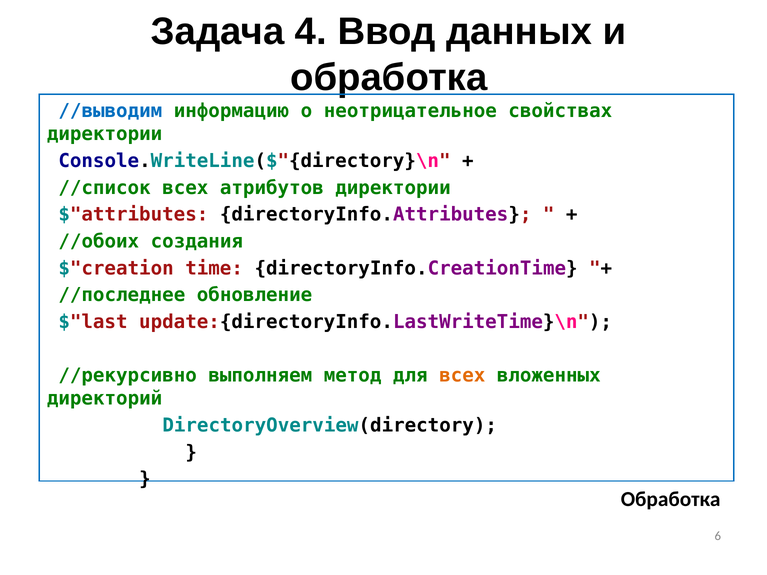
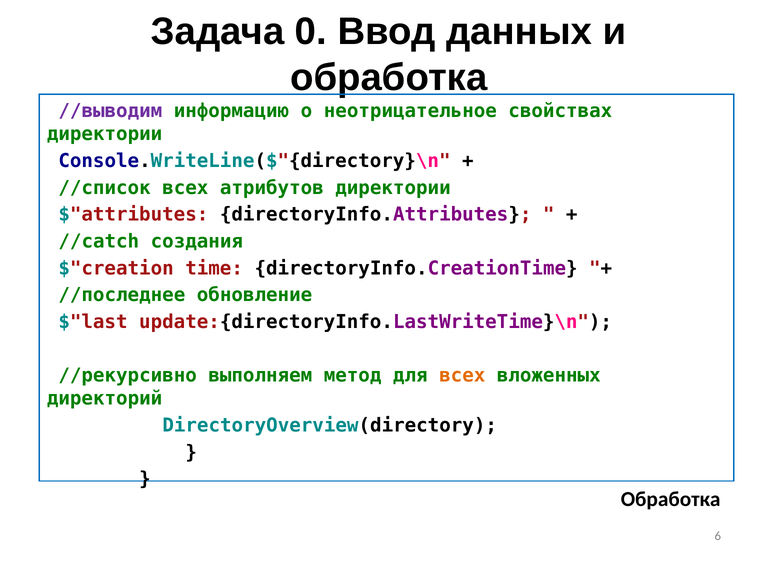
4: 4 -> 0
//выводим colour: blue -> purple
//обоих: //обоих -> //catch
